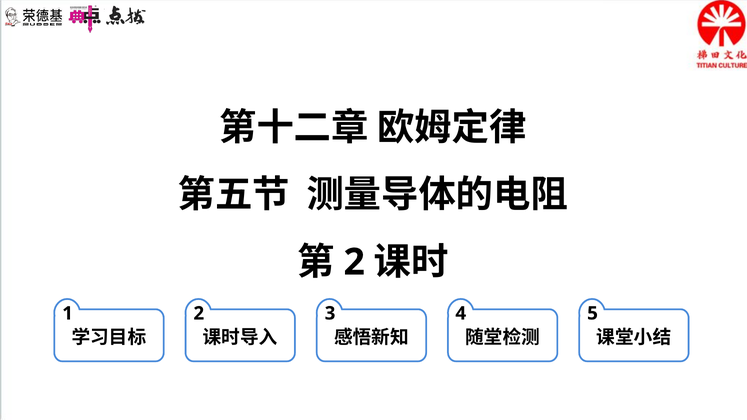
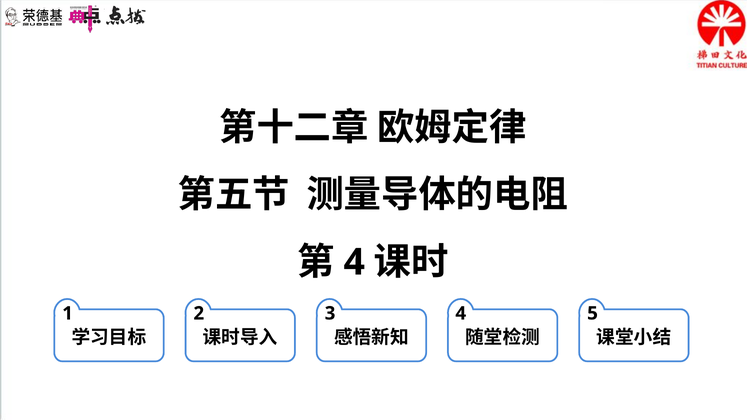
2 at (354, 262): 2 -> 4
